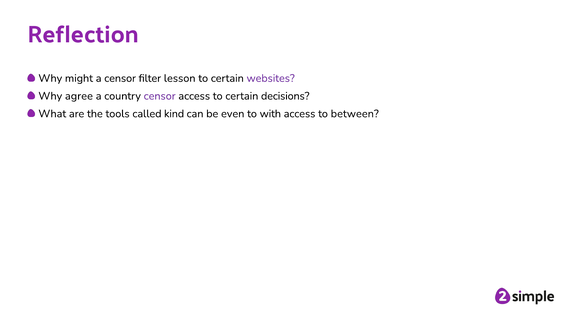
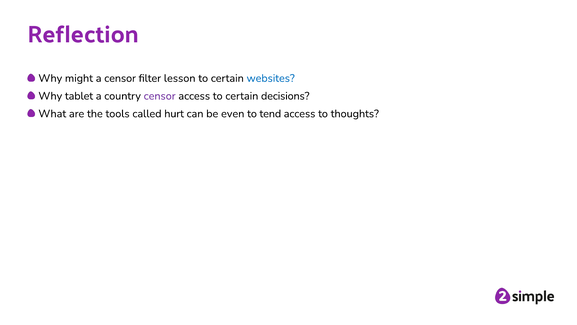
websites colour: purple -> blue
agree: agree -> tablet
kind: kind -> hurt
with: with -> tend
between: between -> thoughts
